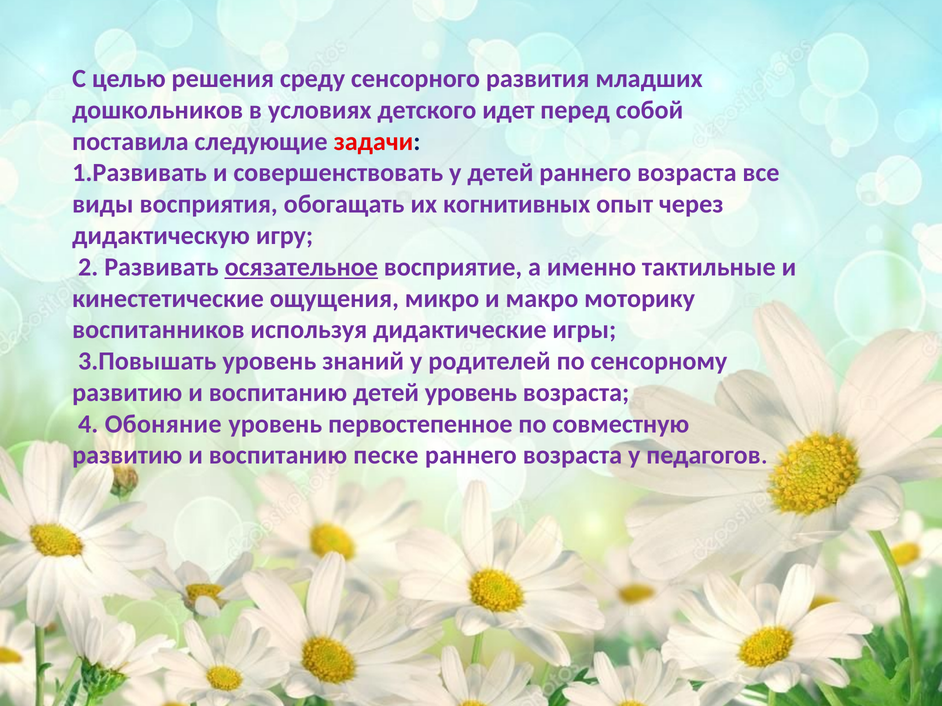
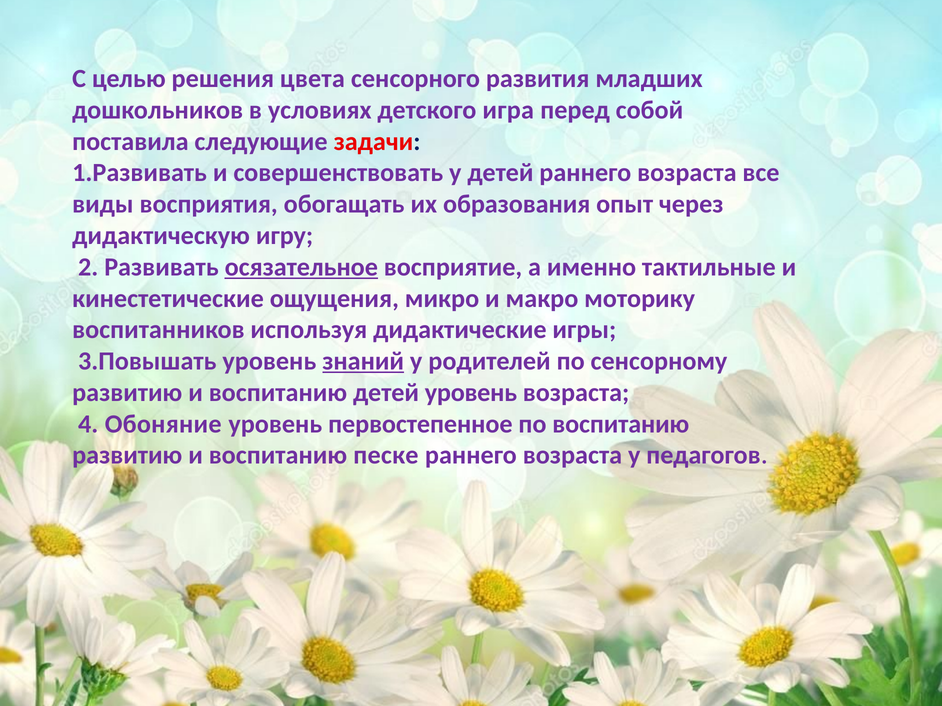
среду: среду -> цвета
идет: идет -> игра
когнитивных: когнитивных -> образования
знаний underline: none -> present
по совместную: совместную -> воспитанию
